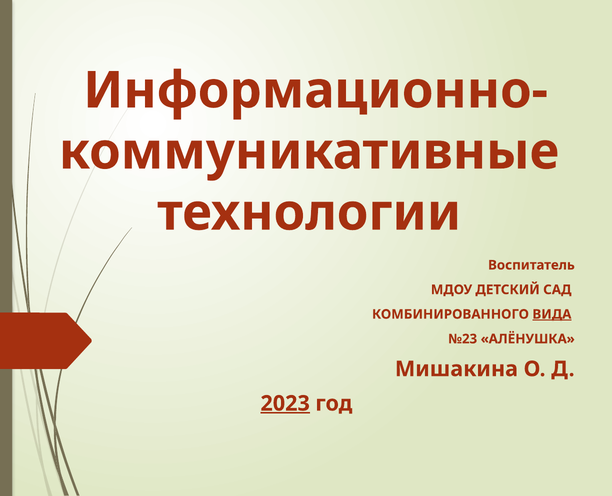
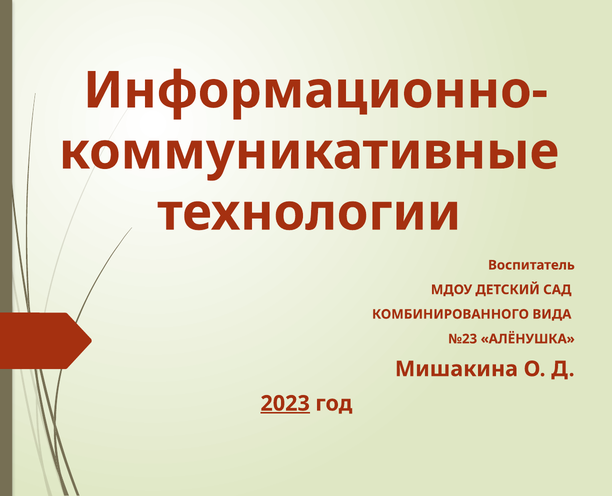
ВИДА underline: present -> none
